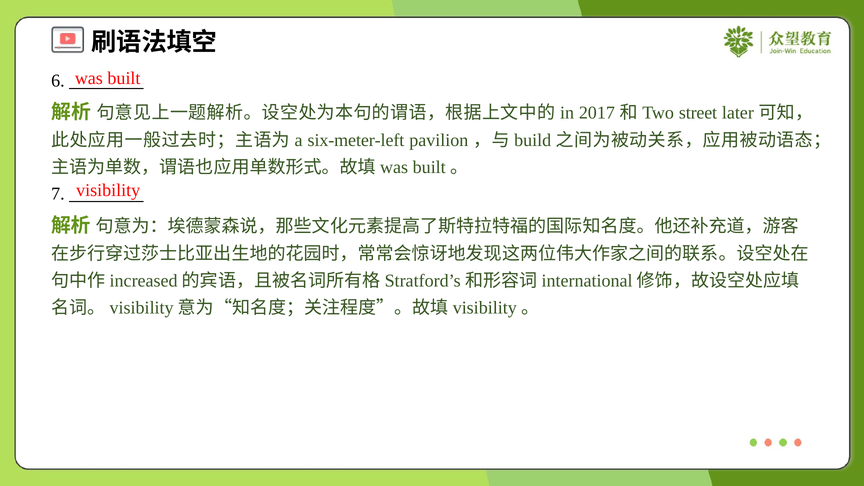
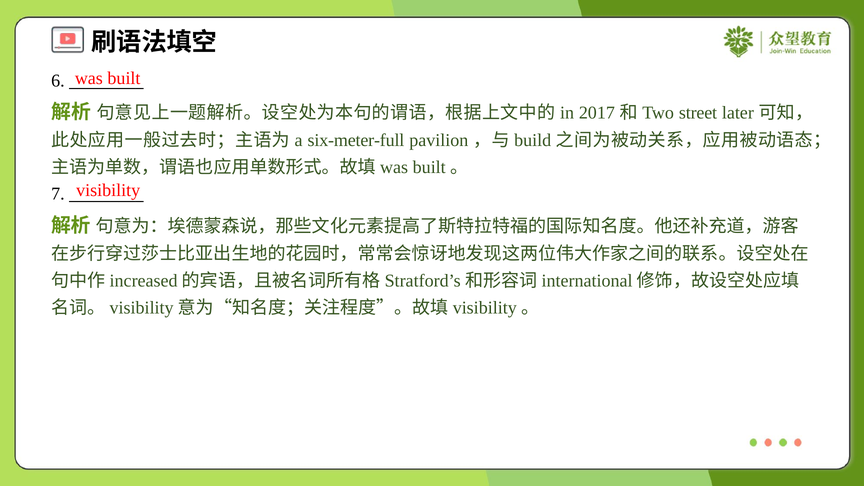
six-meter-left: six-meter-left -> six-meter-full
